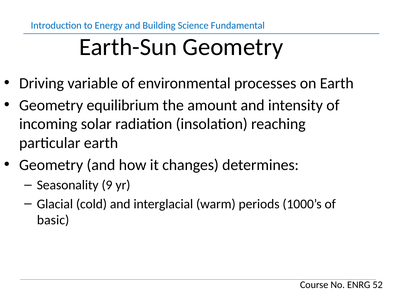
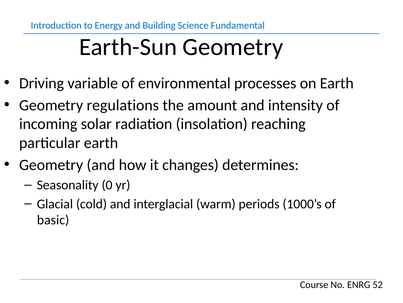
equilibrium: equilibrium -> regulations
9: 9 -> 0
